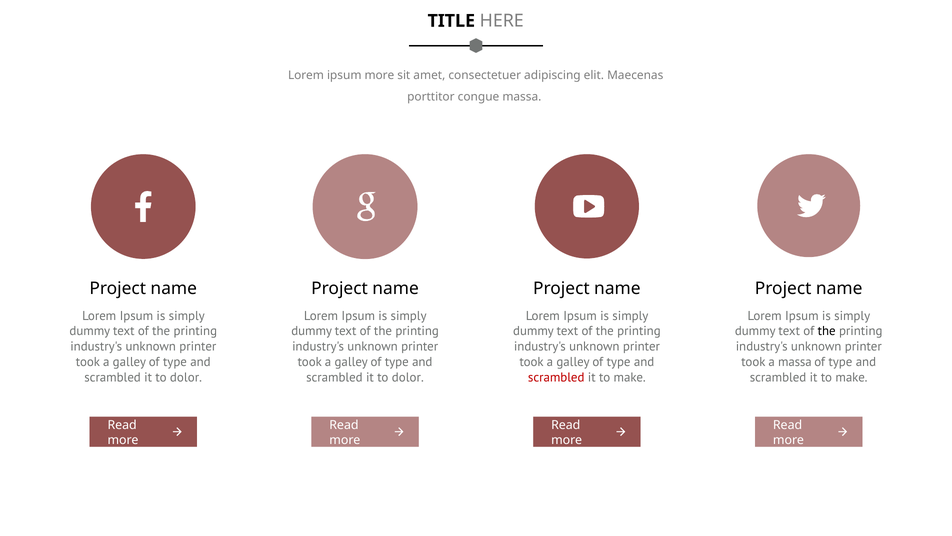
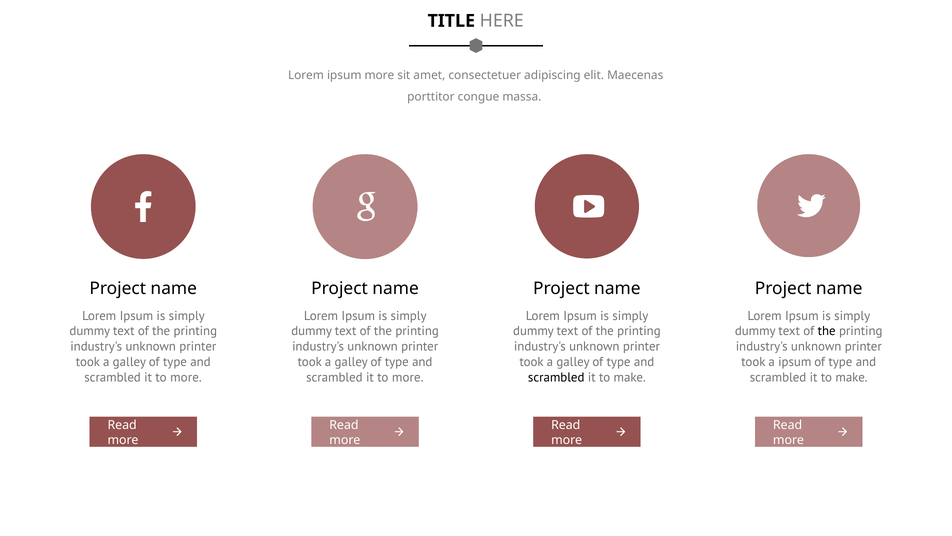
a massa: massa -> ipsum
dolor at (186, 377): dolor -> more
dolor at (408, 377): dolor -> more
scrambled at (556, 377) colour: red -> black
